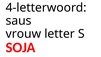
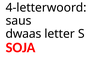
vrouw: vrouw -> dwaas
